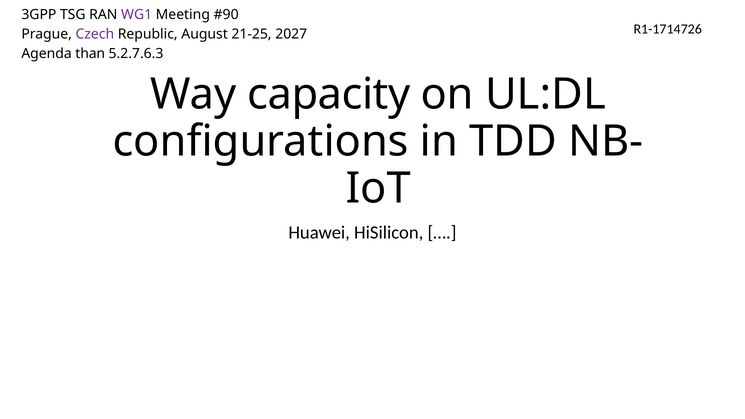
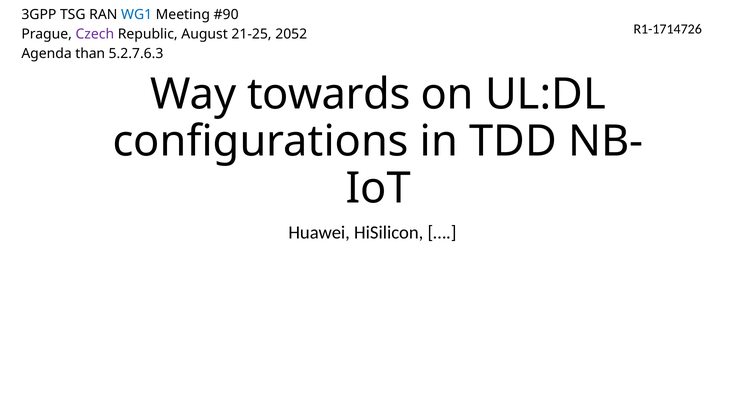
WG1 colour: purple -> blue
2027: 2027 -> 2052
capacity: capacity -> towards
